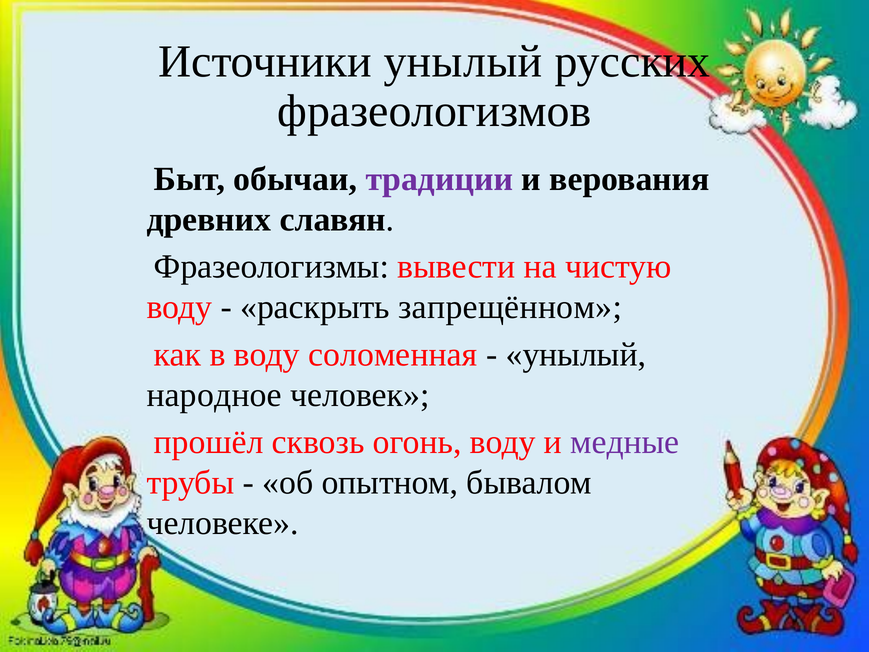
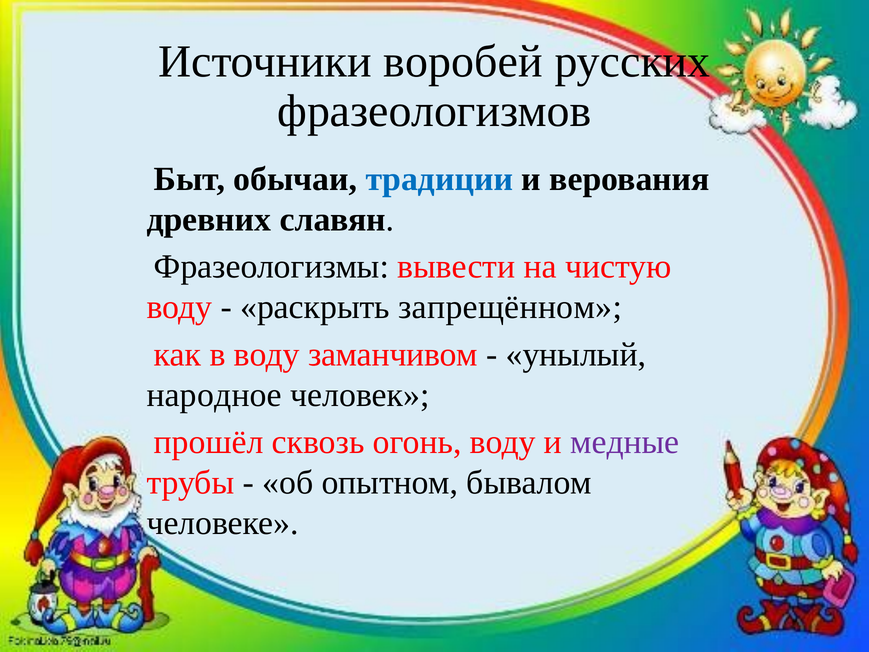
Источники унылый: унылый -> воробей
традиции colour: purple -> blue
соломенная: соломенная -> заманчивом
